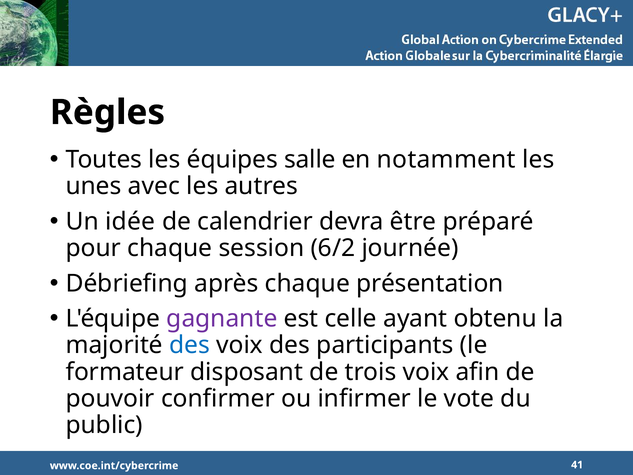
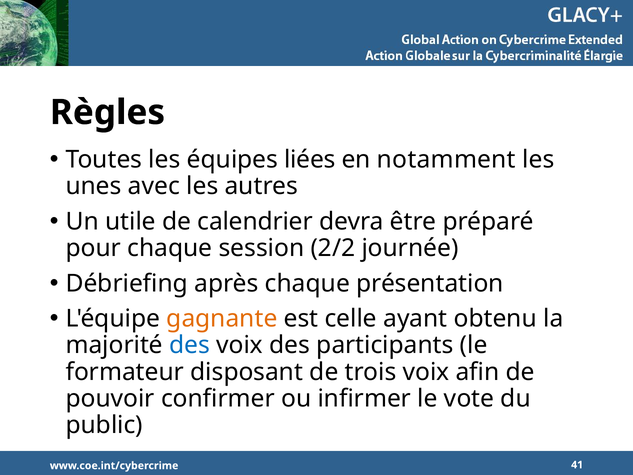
salle: salle -> liées
idée: idée -> utile
6/2: 6/2 -> 2/2
gagnante colour: purple -> orange
